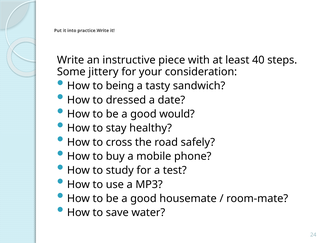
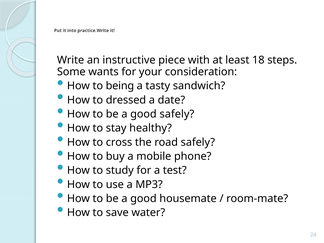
40: 40 -> 18
jittery: jittery -> wants
good would: would -> safely
